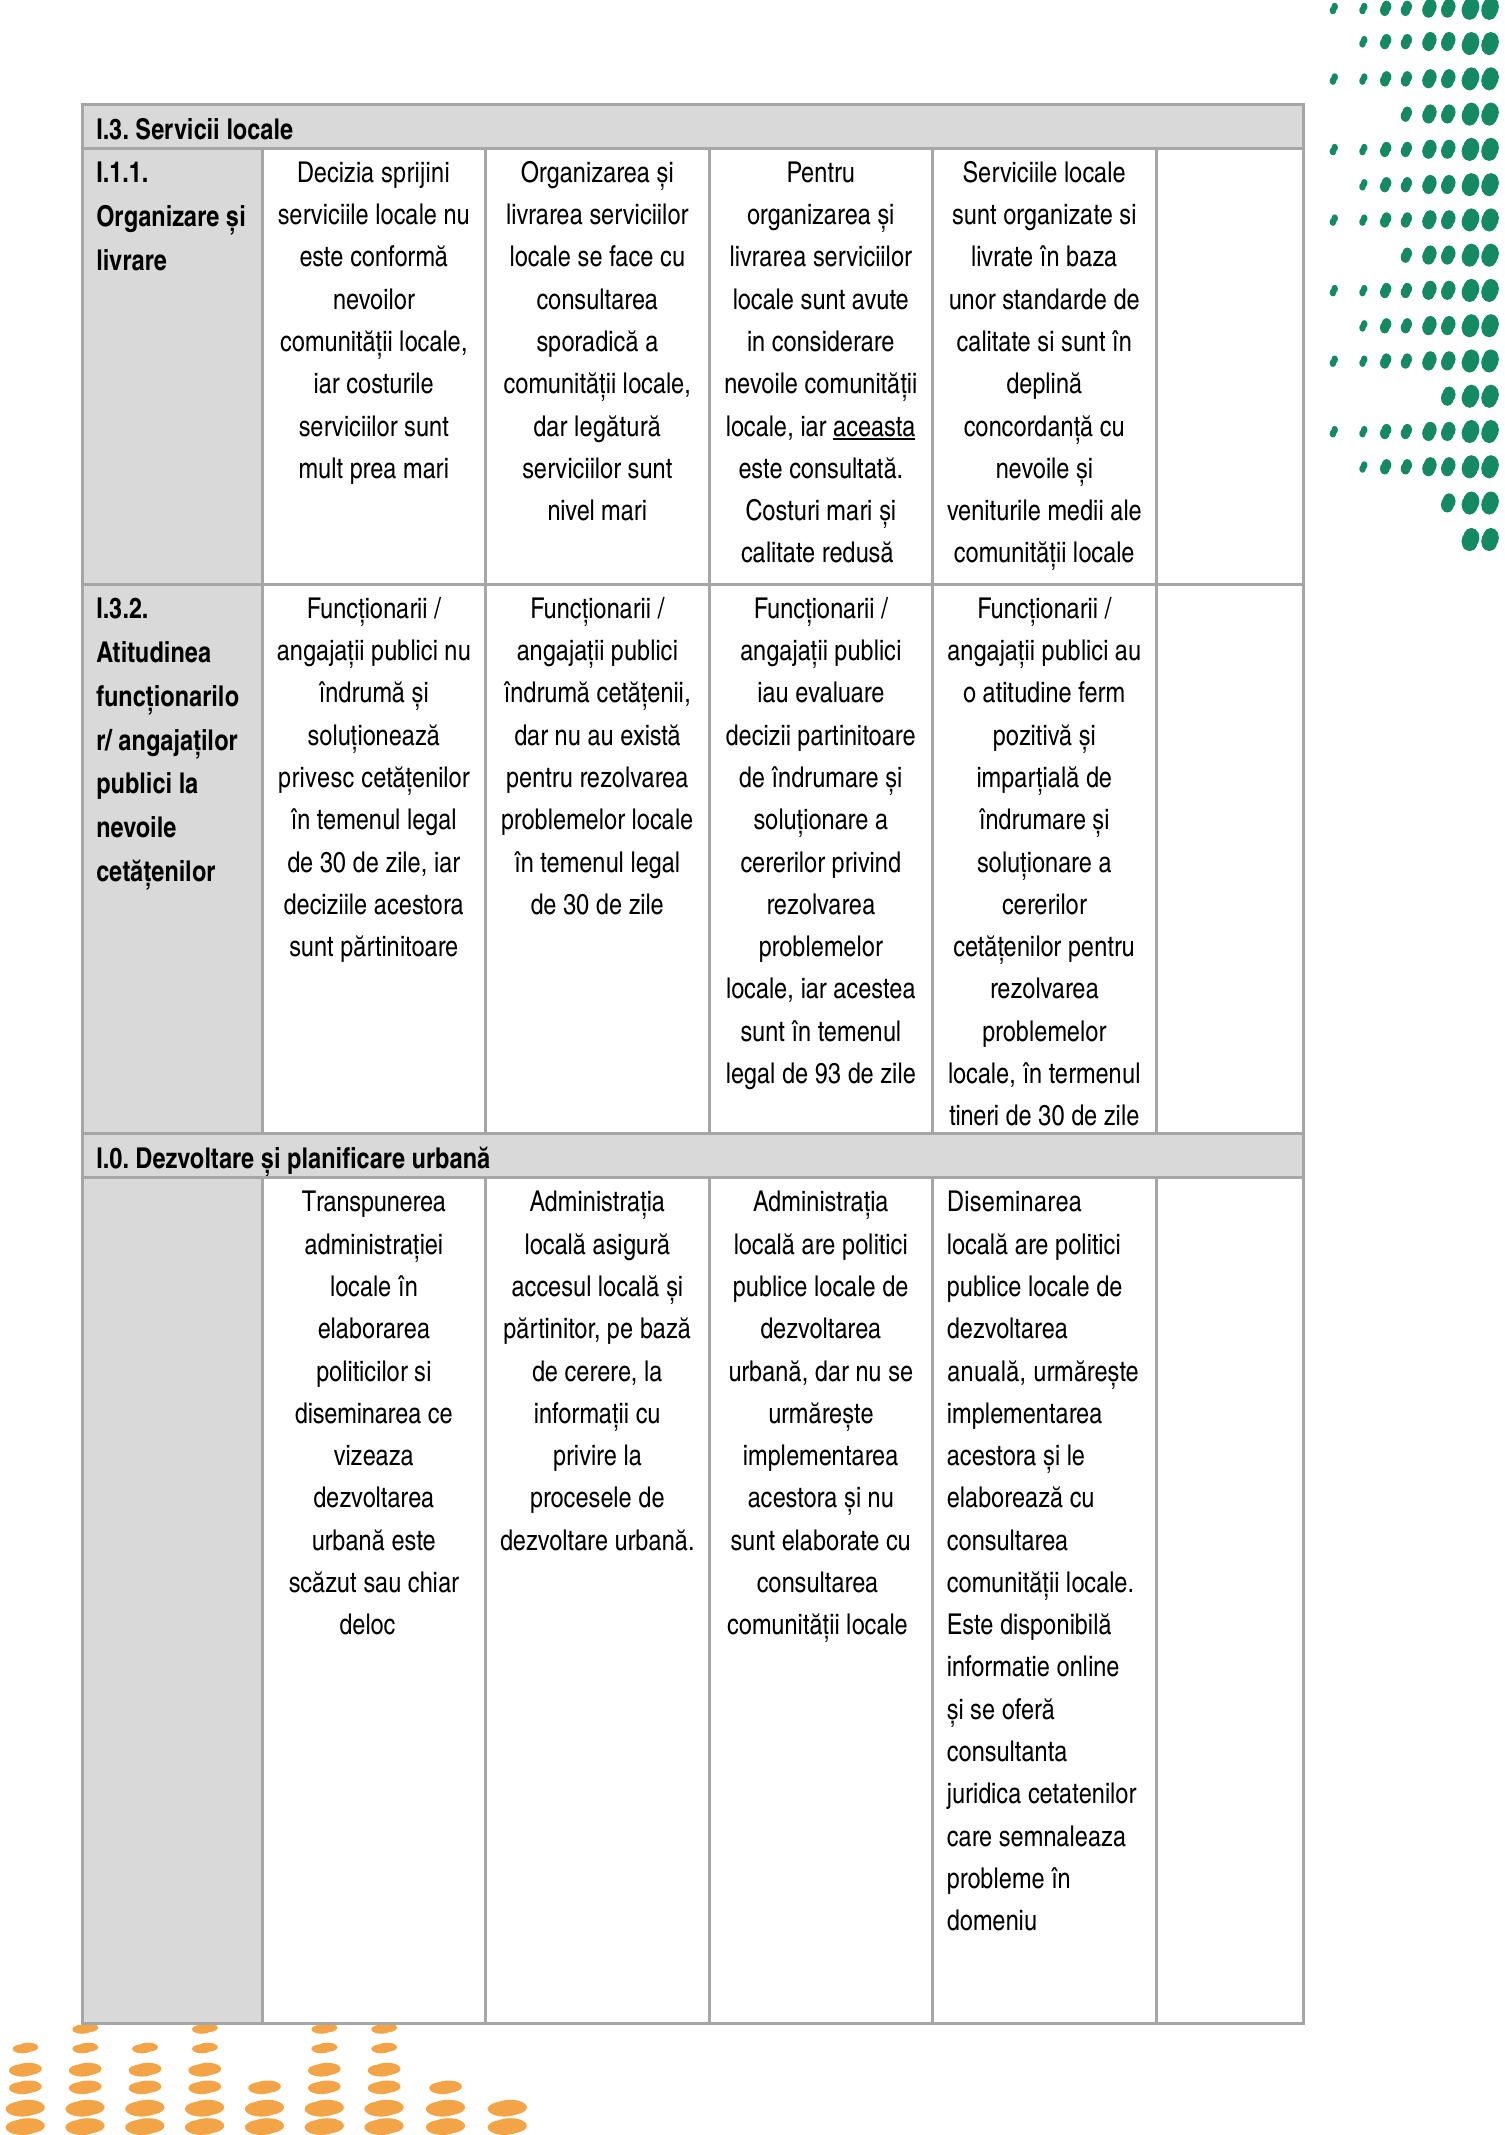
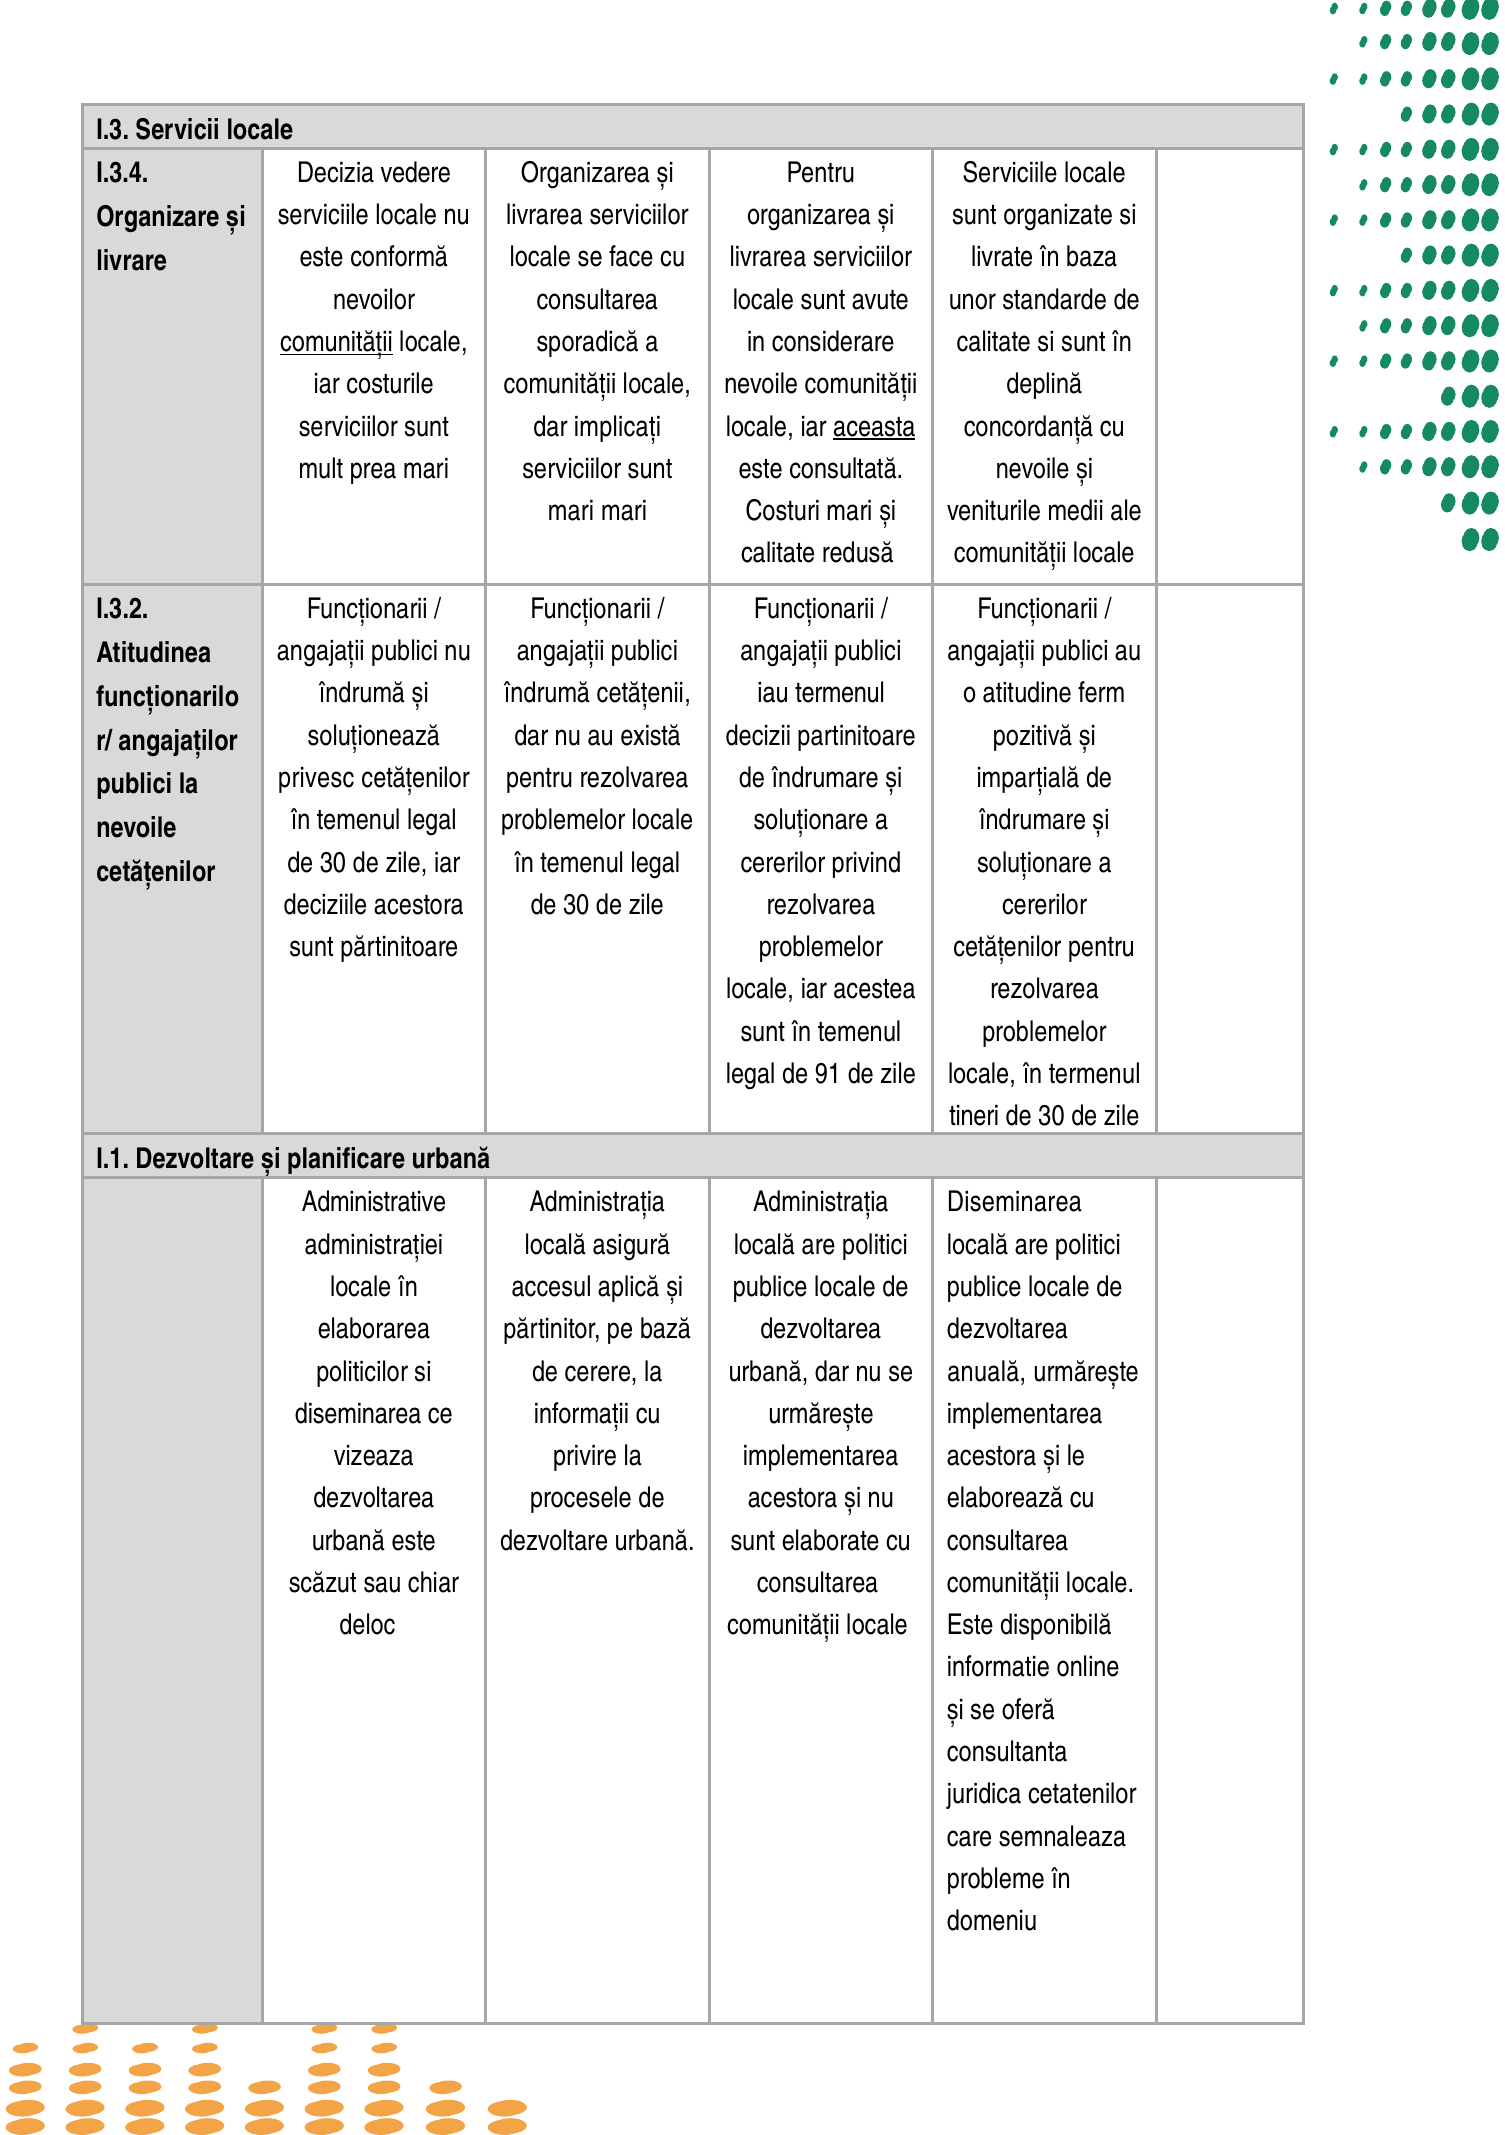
sprijini: sprijini -> vedere
I.1.1: I.1.1 -> I.3.4
comunității at (336, 342) underline: none -> present
legătură: legătură -> implicați
nivel at (571, 511): nivel -> mari
iau evaluare: evaluare -> termenul
93: 93 -> 91
I.0: I.0 -> I.1
Transpunerea: Transpunerea -> Administrative
accesul locală: locală -> aplică
